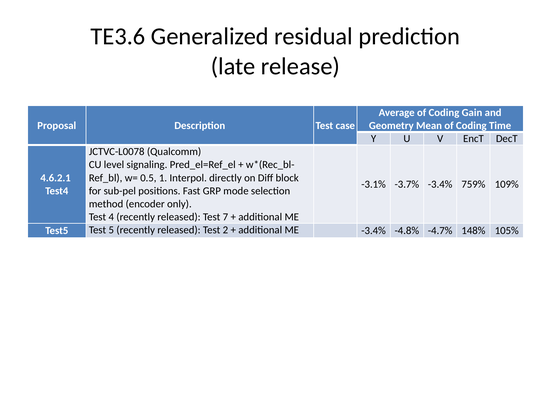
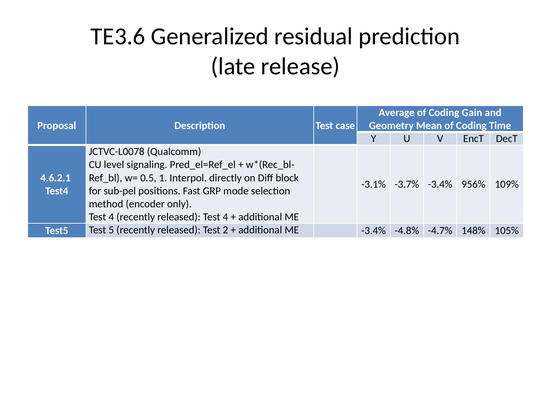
759%: 759% -> 956%
released Test 7: 7 -> 4
